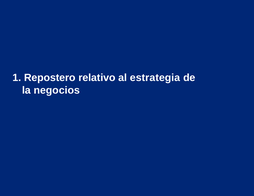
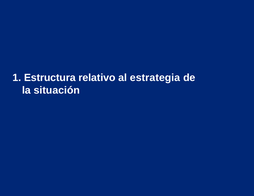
Repostero: Repostero -> Estructura
negocios: negocios -> situación
